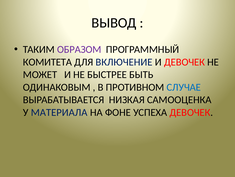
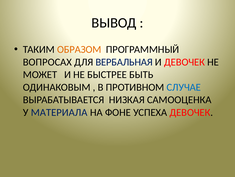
ОБРАЗОМ colour: purple -> orange
КОМИТЕТА: КОМИТЕТА -> ВОПРОСАХ
ВКЛЮЧЕНИЕ: ВКЛЮЧЕНИЕ -> ВЕРБАЛЬНАЯ
